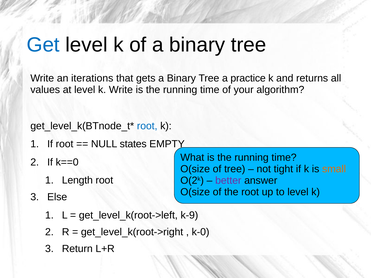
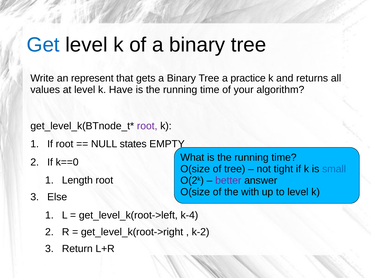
iterations: iterations -> represent
k Write: Write -> Have
root at (147, 126) colour: blue -> purple
small colour: orange -> blue
the root: root -> with
k-9: k-9 -> k-4
k-0: k-0 -> k-2
